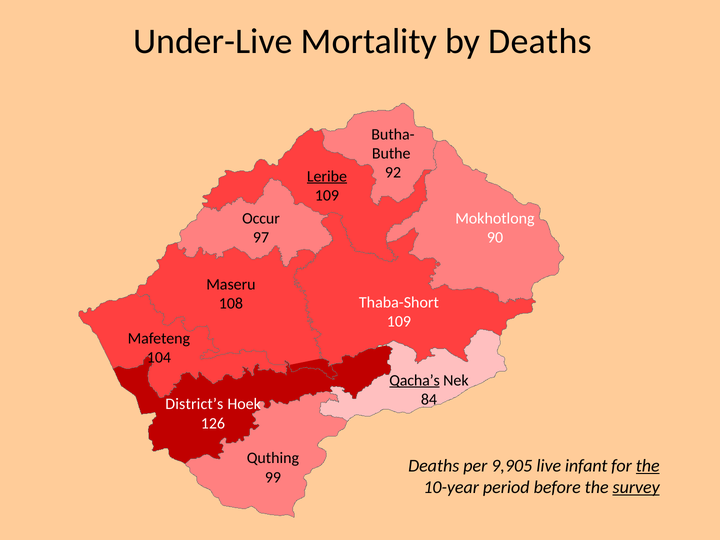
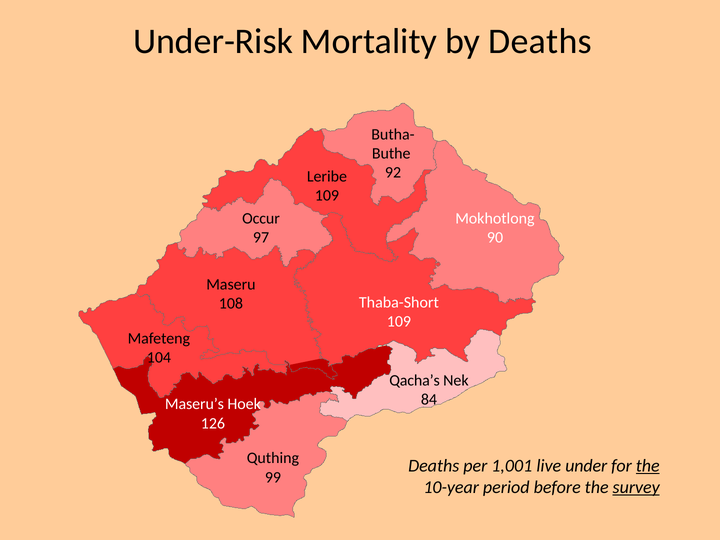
Under-Live: Under-Live -> Under-Risk
Leribe underline: present -> none
Qacha’s underline: present -> none
District’s: District’s -> Maseru’s
9,905: 9,905 -> 1,001
infant: infant -> under
